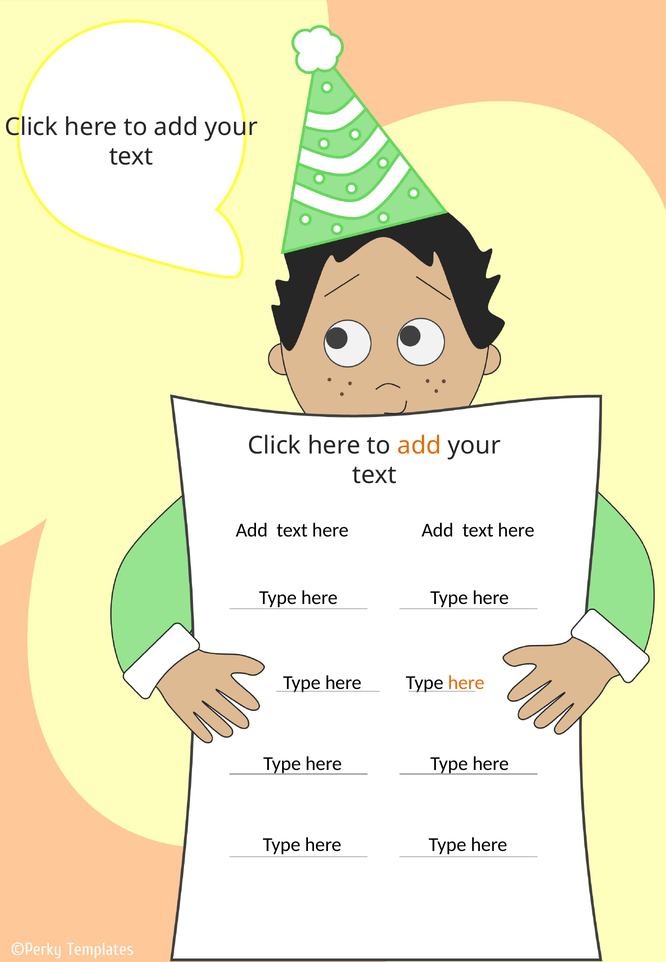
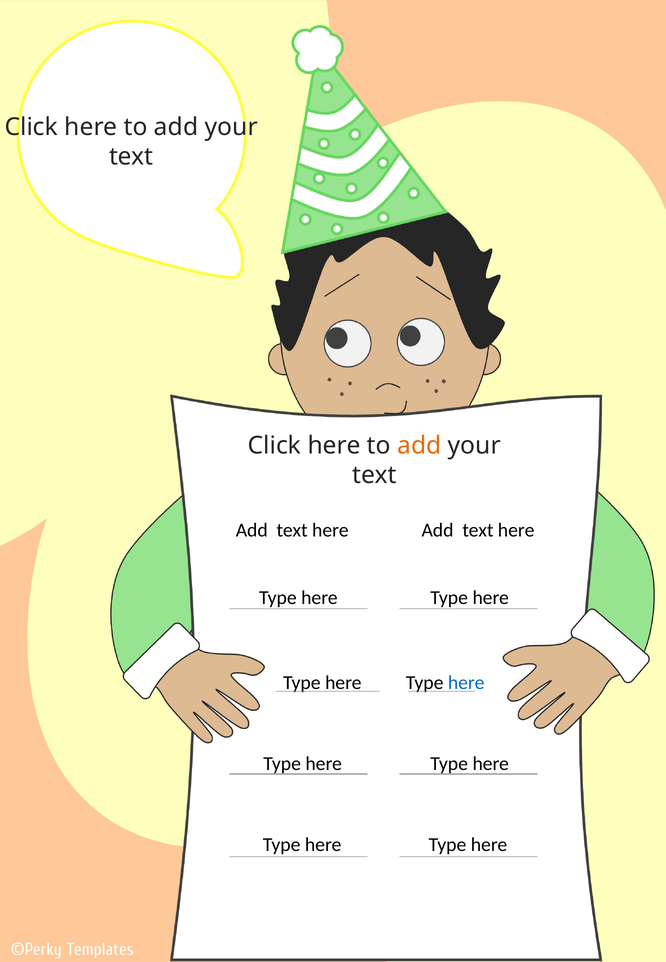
here at (466, 683) colour: orange -> blue
